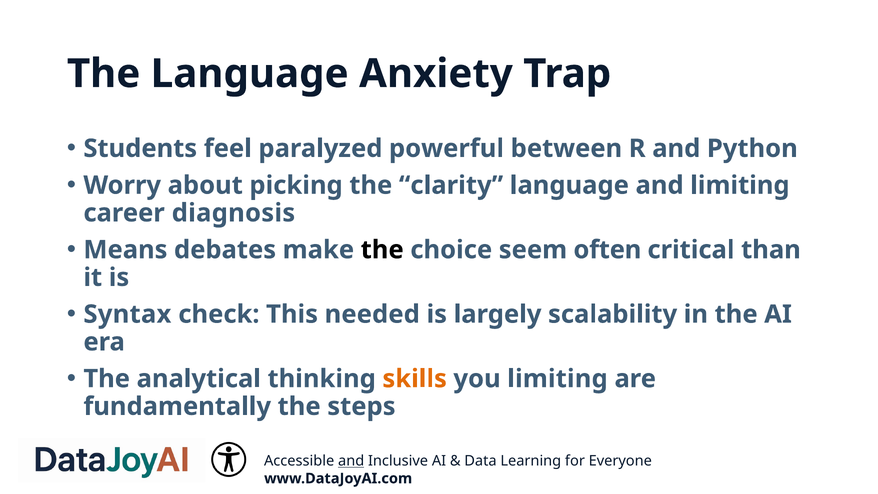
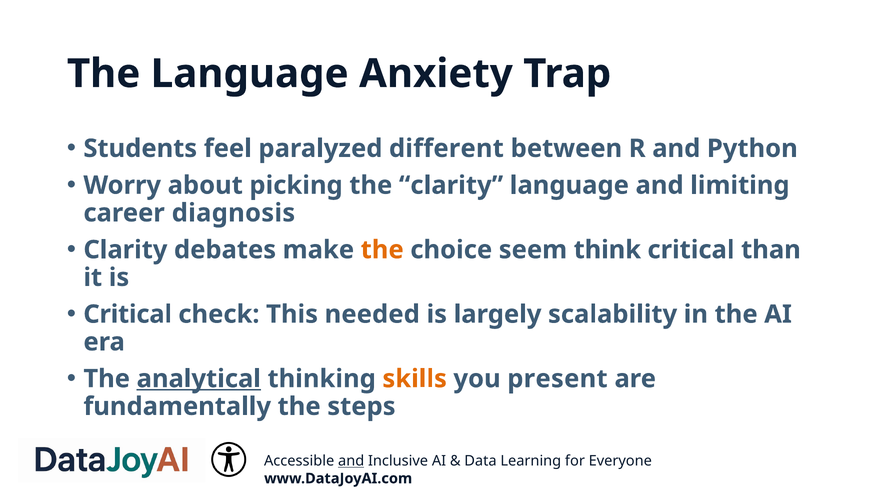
powerful: powerful -> different
Means at (125, 250): Means -> Clarity
the at (382, 250) colour: black -> orange
often: often -> think
Syntax at (127, 314): Syntax -> Critical
analytical underline: none -> present
you limiting: limiting -> present
